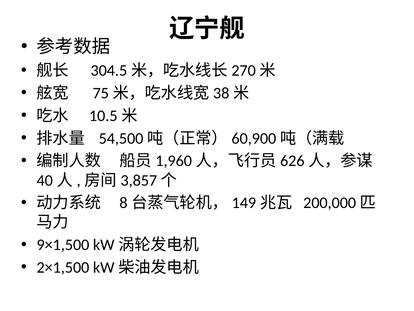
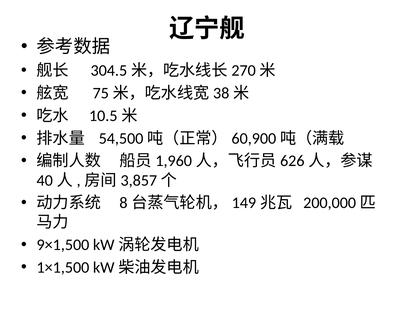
2×1,500: 2×1,500 -> 1×1,500
